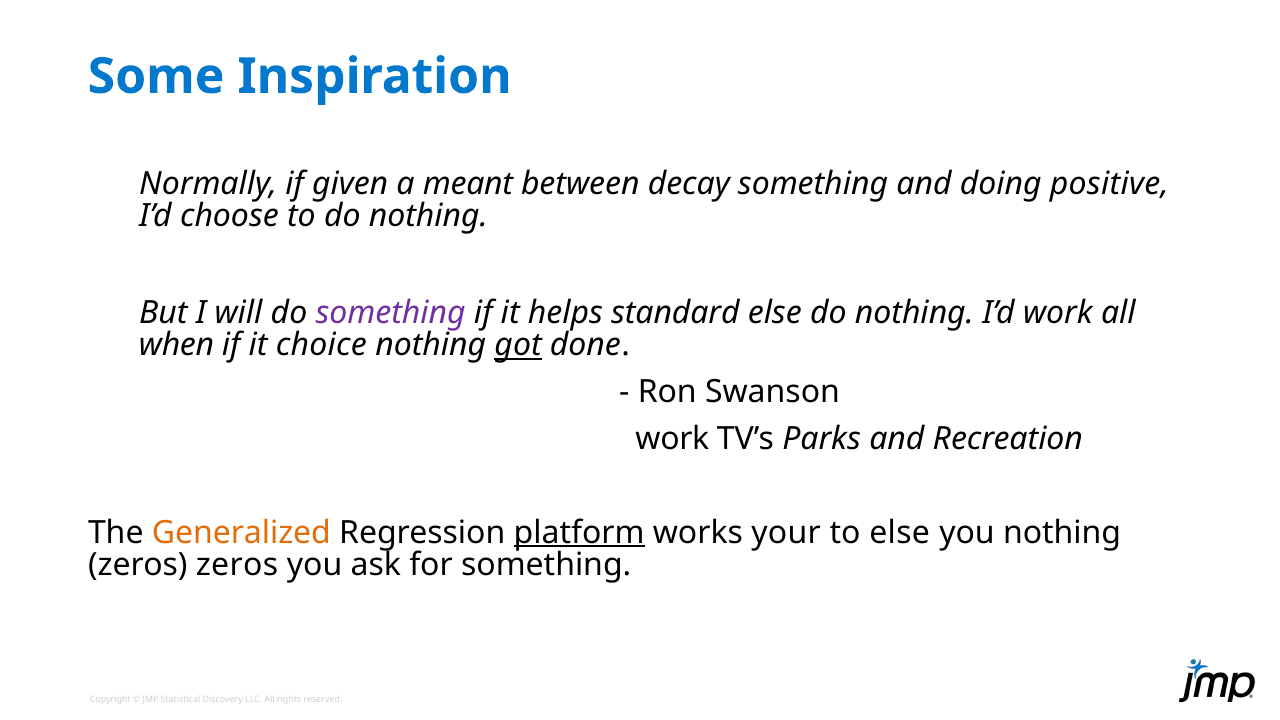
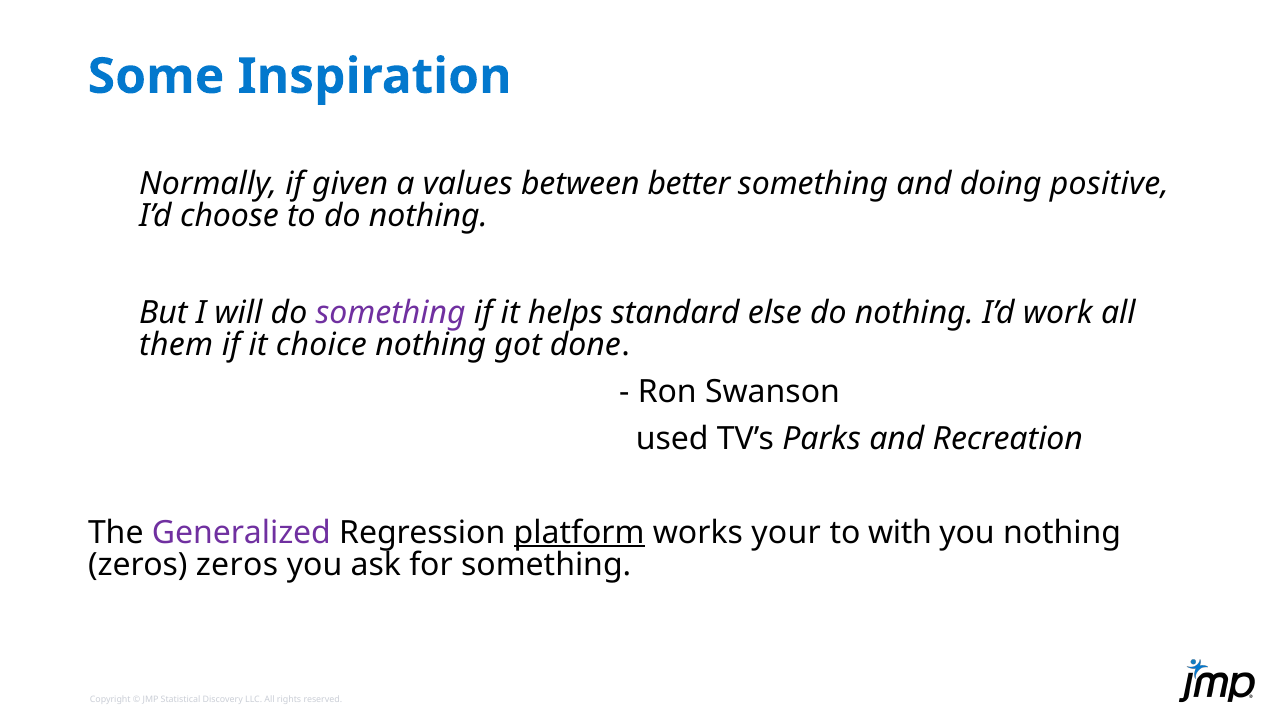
meant: meant -> values
decay: decay -> better
when: when -> them
got underline: present -> none
work at (672, 439): work -> used
Generalized colour: orange -> purple
to else: else -> with
